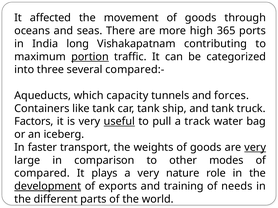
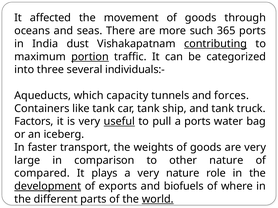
high: high -> such
long: long -> dust
contributing underline: none -> present
compared:-: compared:- -> individuals:-
a track: track -> ports
very at (255, 148) underline: present -> none
other modes: modes -> nature
training: training -> biofuels
needs: needs -> where
world underline: none -> present
